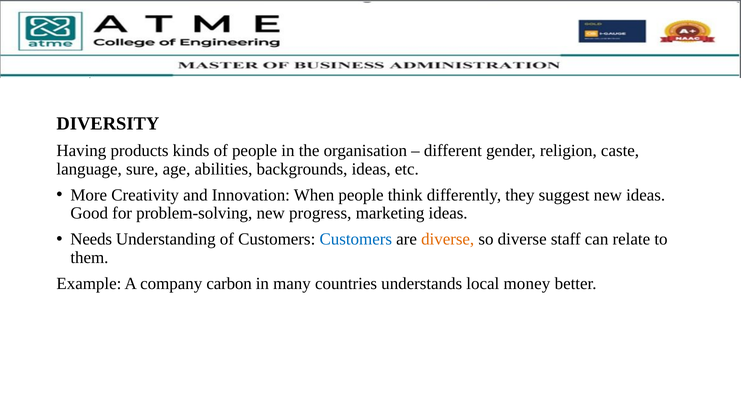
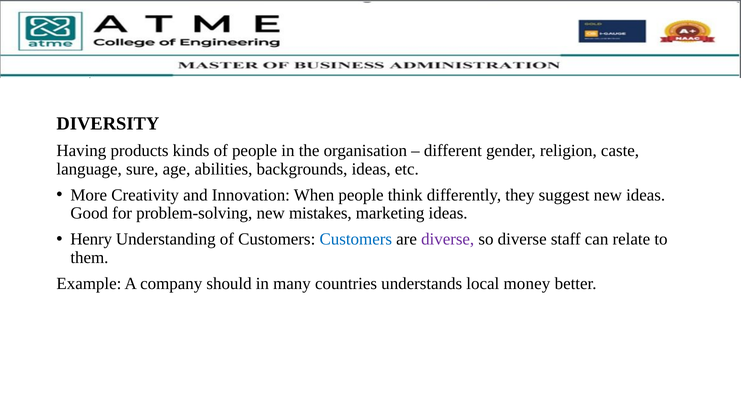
progress: progress -> mistakes
Needs: Needs -> Henry
diverse at (448, 239) colour: orange -> purple
carbon: carbon -> should
